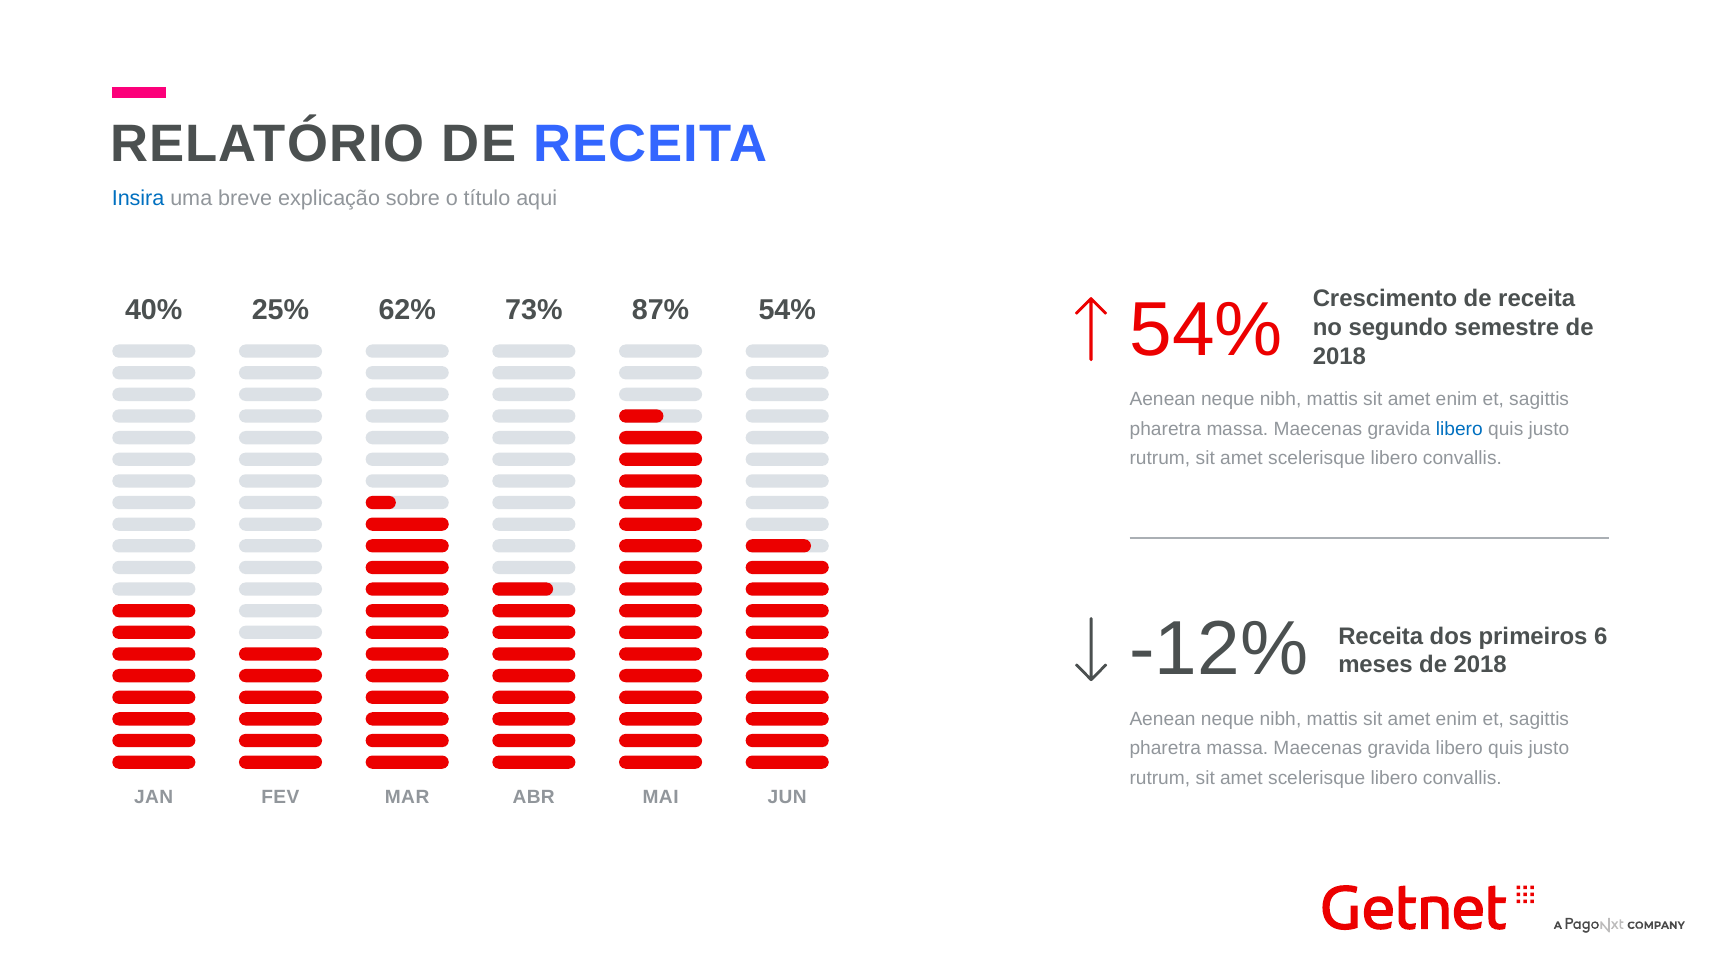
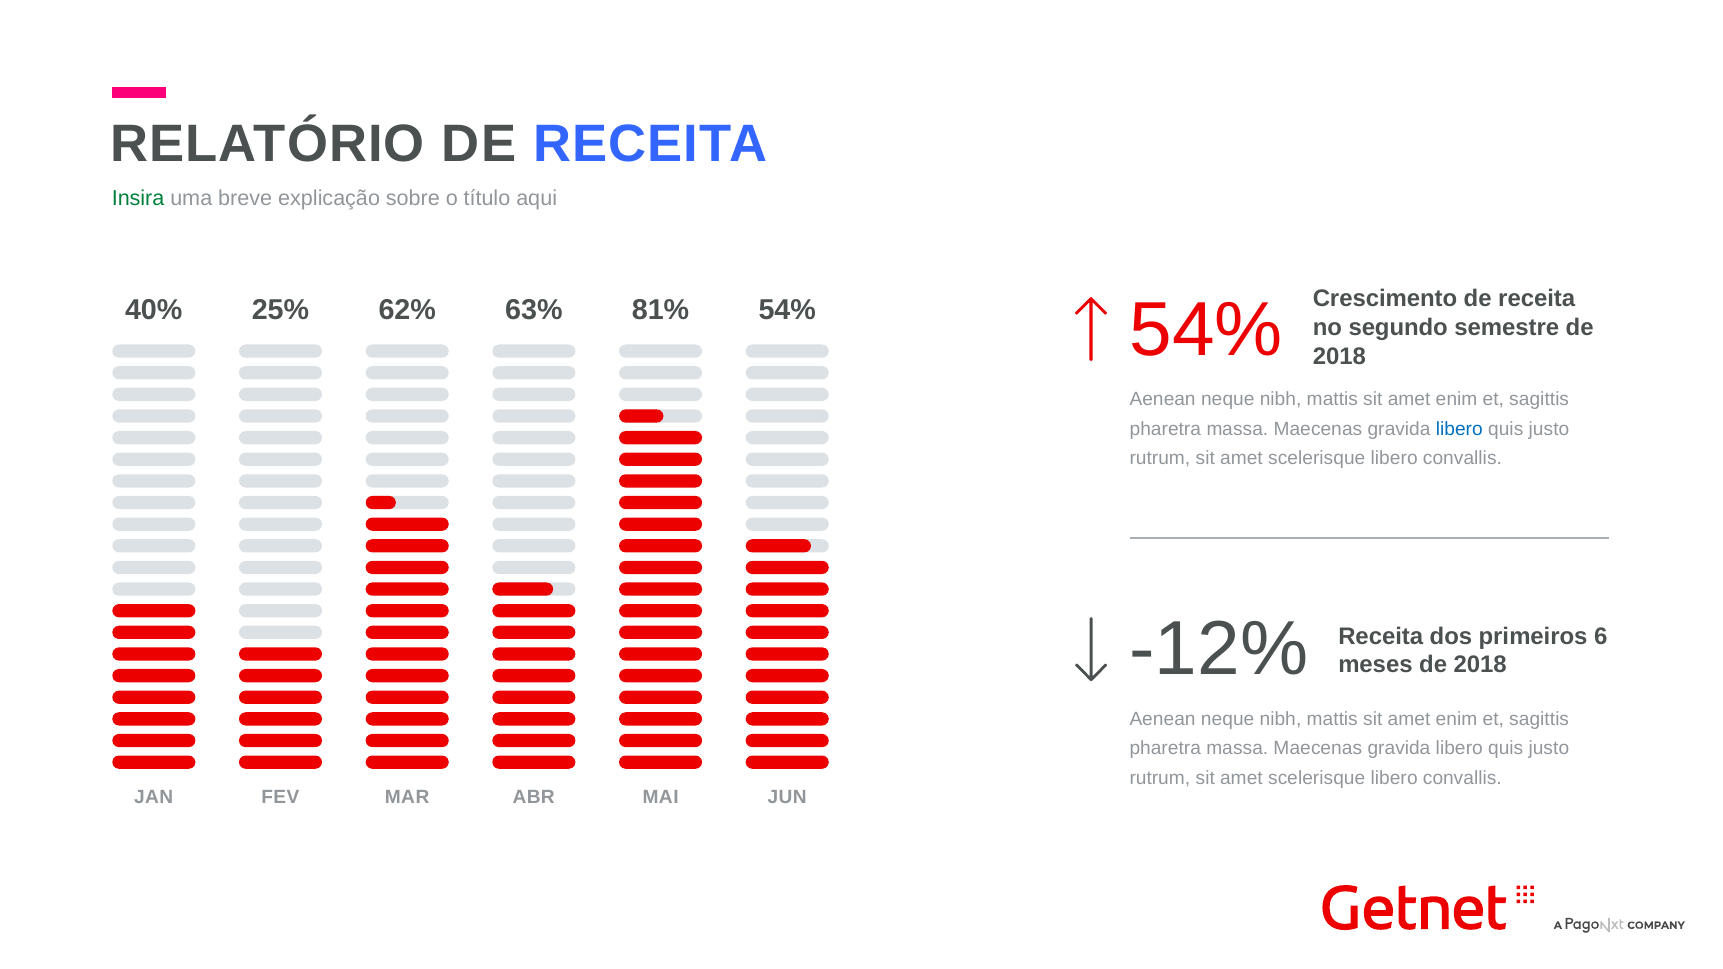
Insira colour: blue -> green
73%: 73% -> 63%
87%: 87% -> 81%
